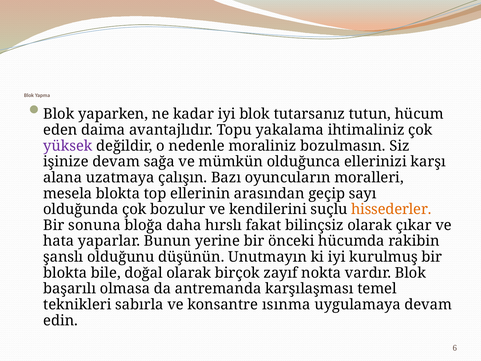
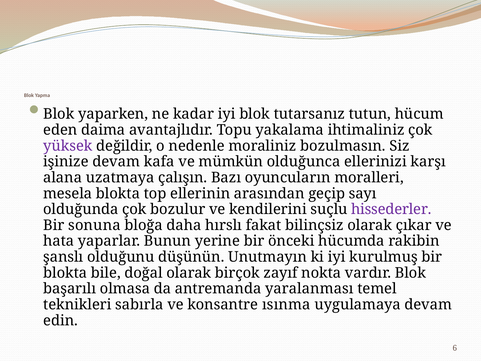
sağa: sağa -> kafa
hissederler colour: orange -> purple
karşılaşması: karşılaşması -> yaralanması
